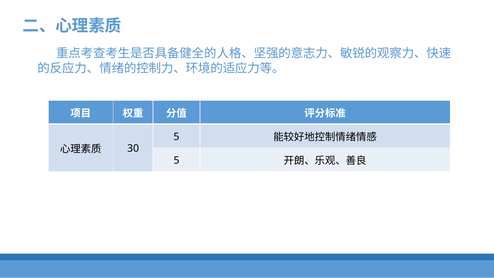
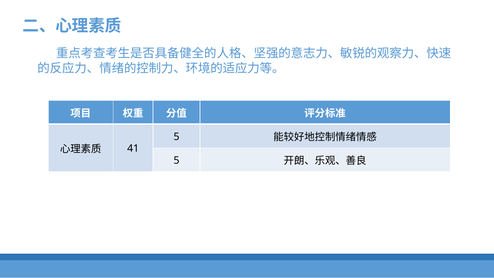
30: 30 -> 41
